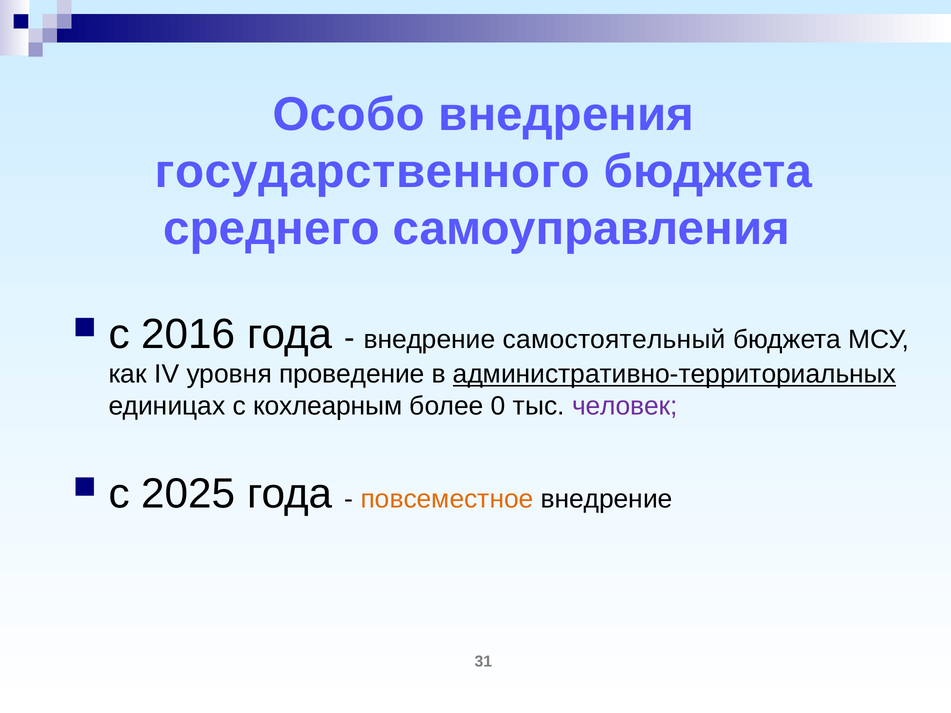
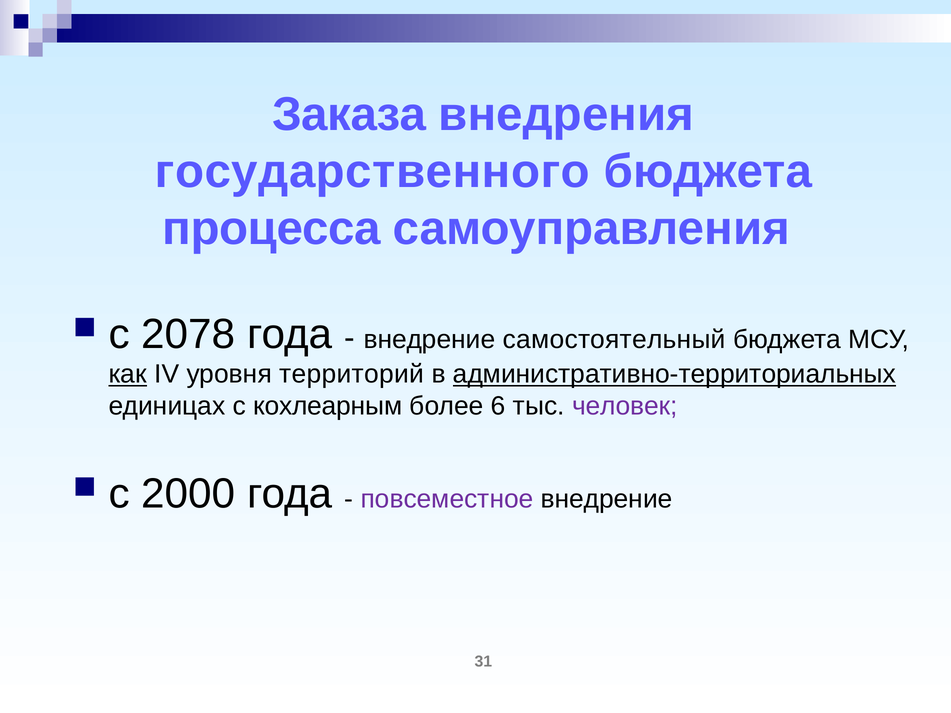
Особо: Особо -> Заказа
среднего: среднего -> процесса
2016: 2016 -> 2078
как underline: none -> present
проведение: проведение -> территорий
0: 0 -> 6
2025: 2025 -> 2000
повсеместное colour: orange -> purple
